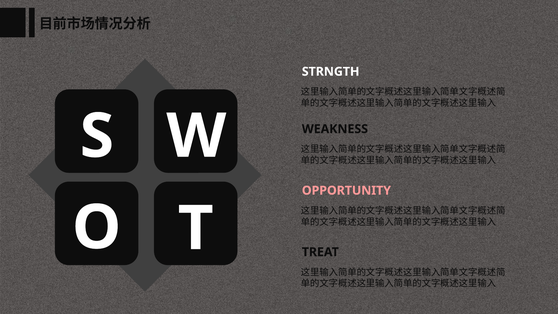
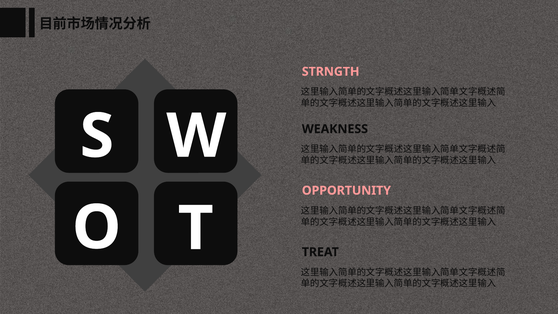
STRNGTH colour: white -> pink
